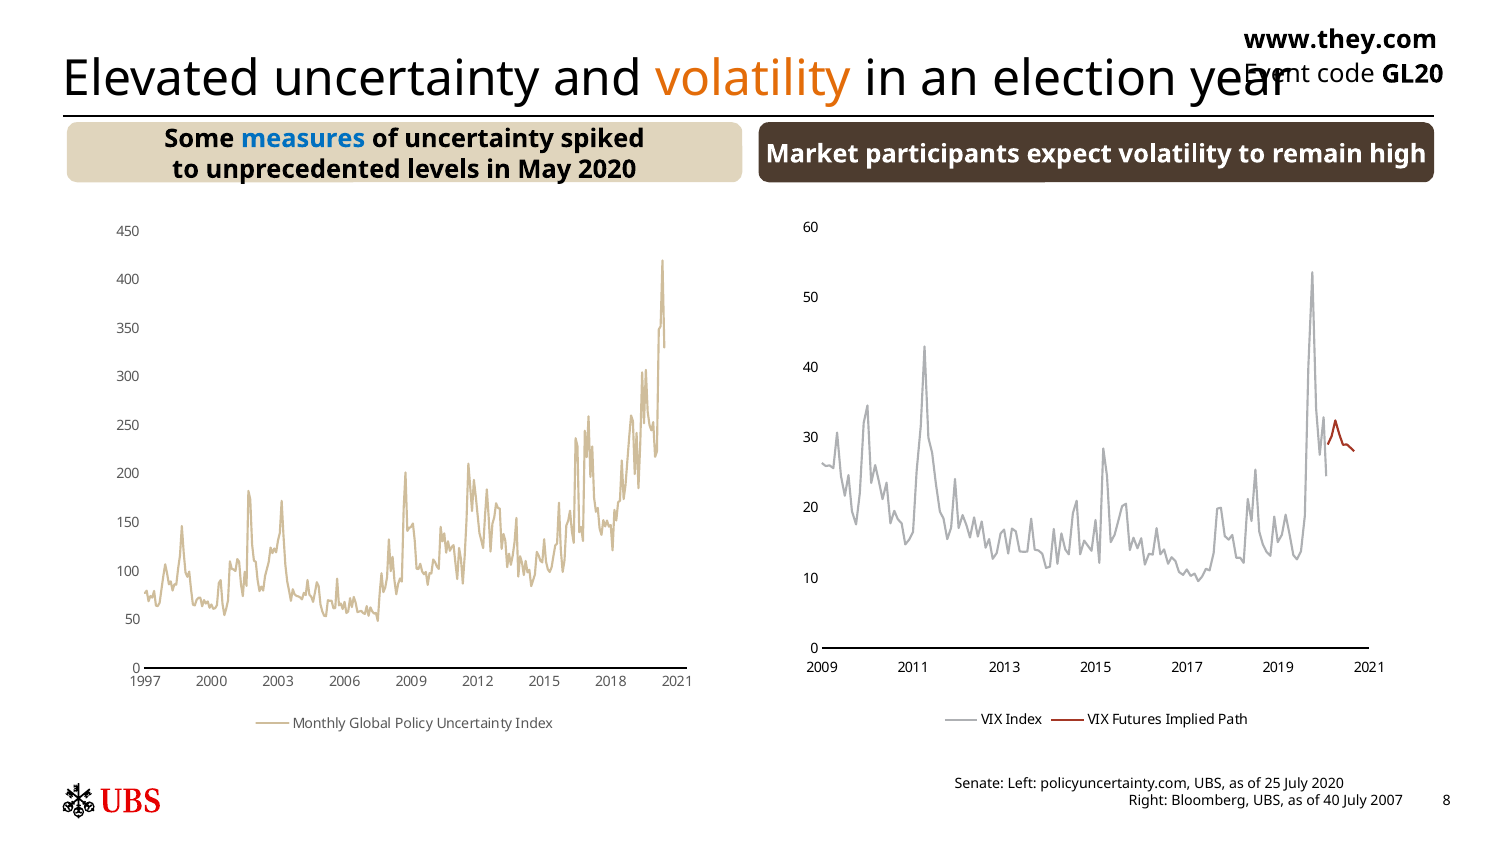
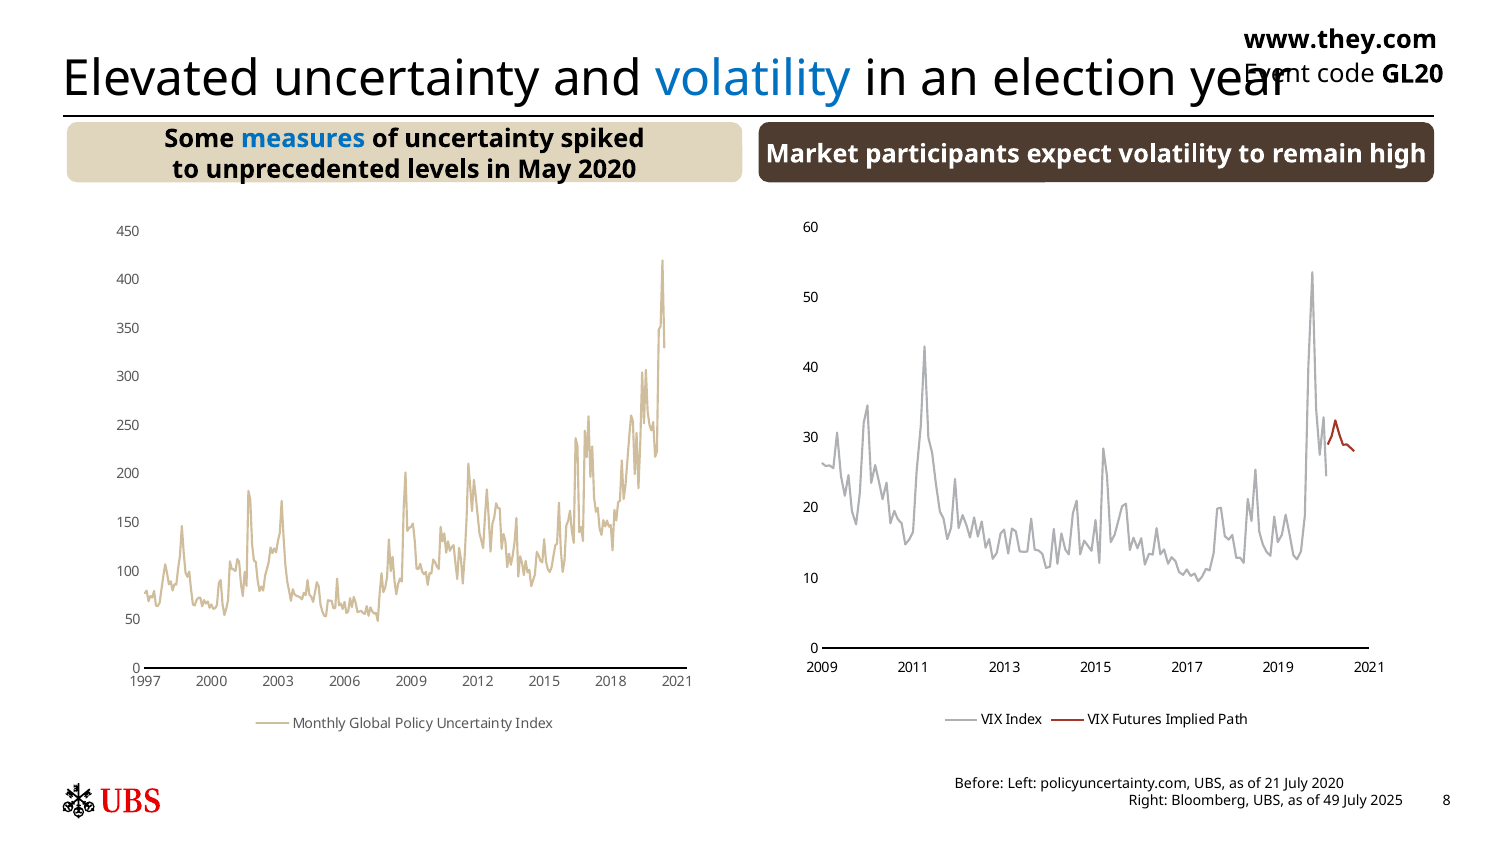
volatility at (753, 79) colour: orange -> blue
Senate: Senate -> Before
25: 25 -> 21
of 40: 40 -> 49
2007: 2007 -> 2025
